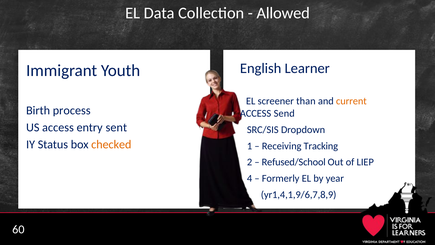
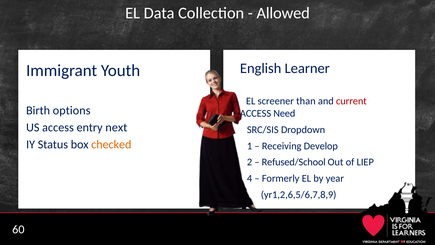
current colour: orange -> red
process: process -> options
Send: Send -> Need
sent: sent -> next
Tracking: Tracking -> Develop
yr1,4,1,9/6,7,8,9: yr1,4,1,9/6,7,8,9 -> yr1,2,6,5/6,7,8,9
